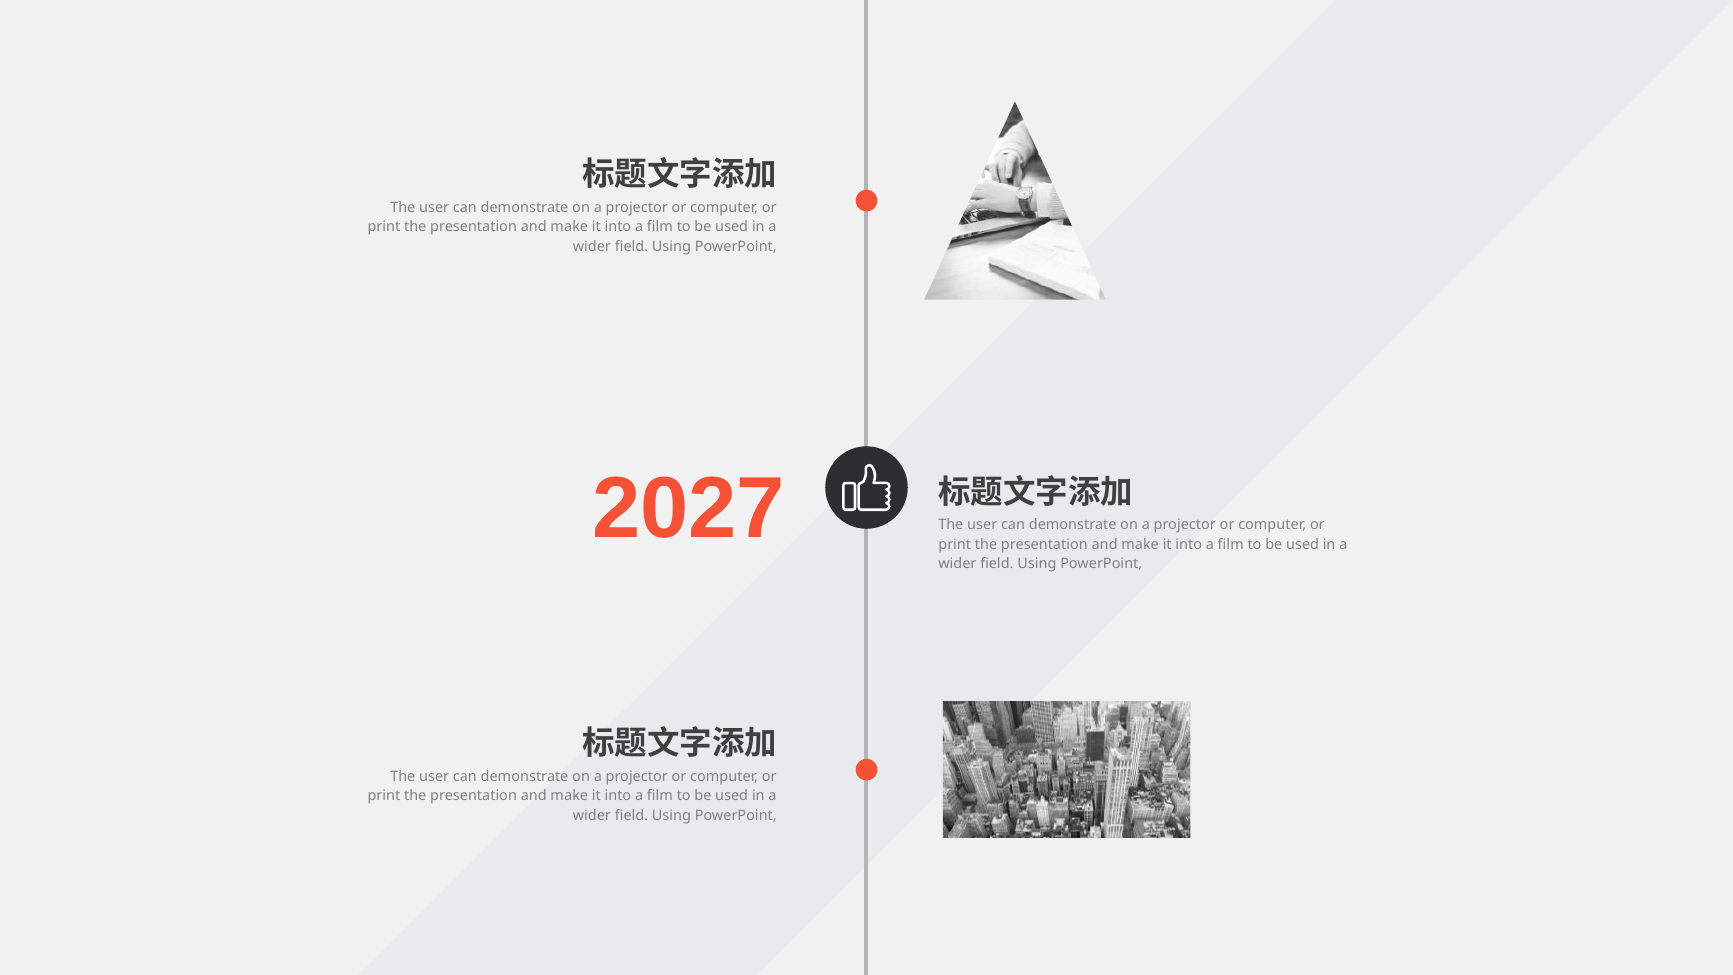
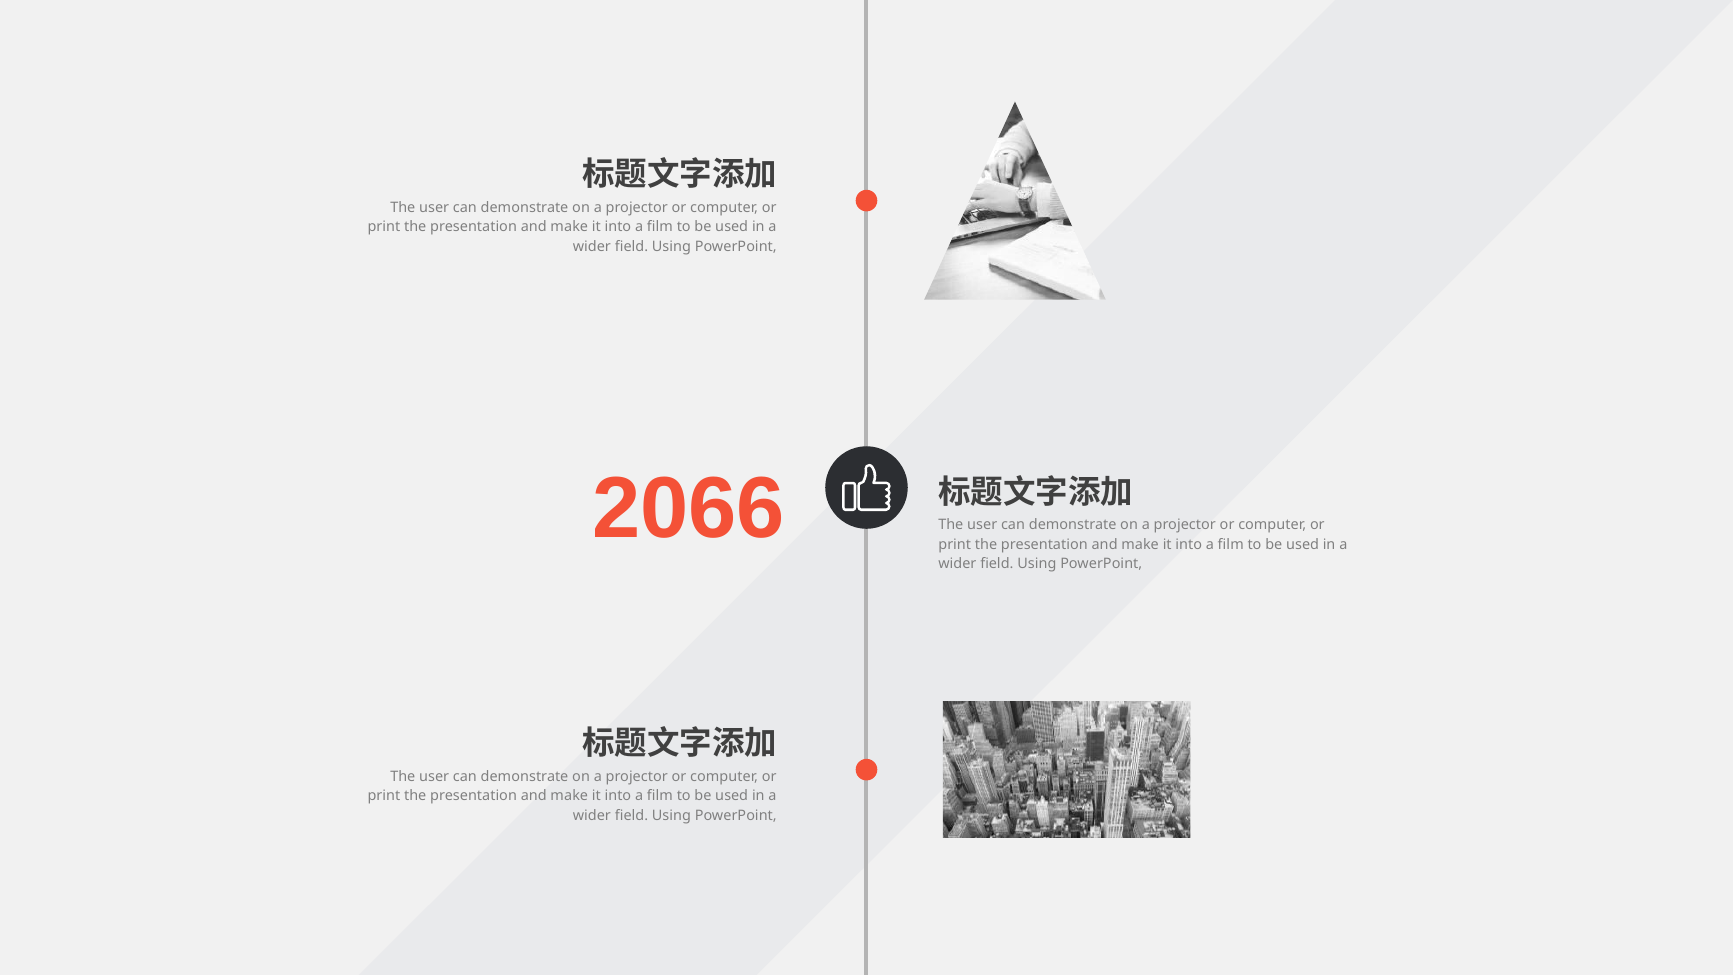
2027: 2027 -> 2066
